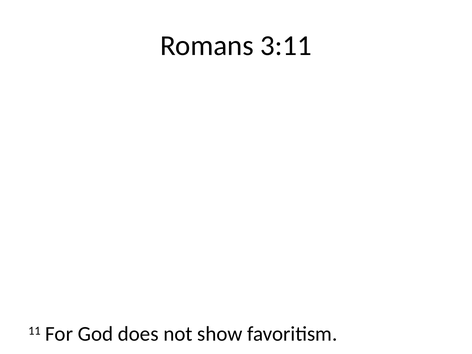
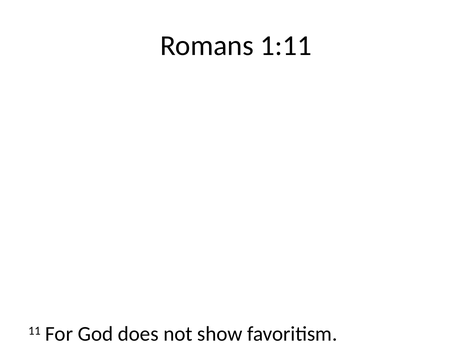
3:11: 3:11 -> 1:11
